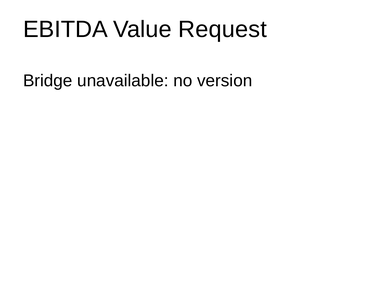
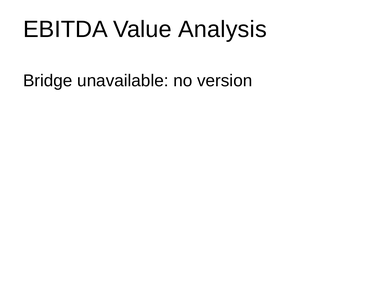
Request: Request -> Analysis
